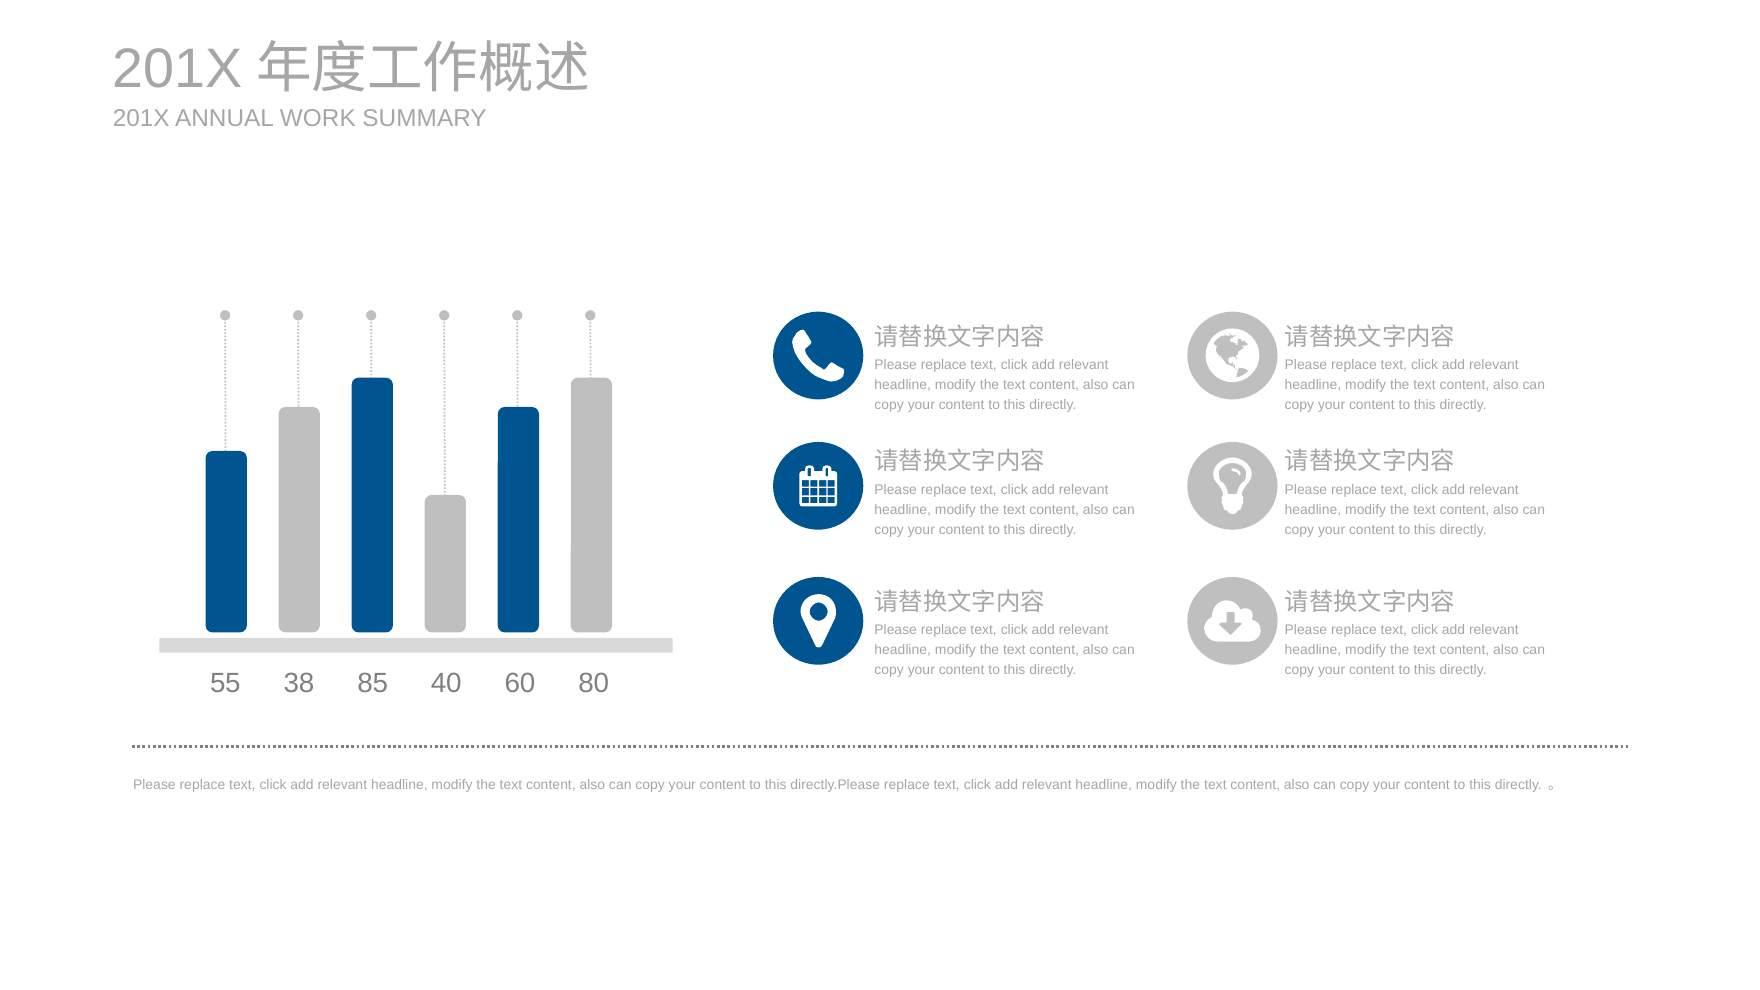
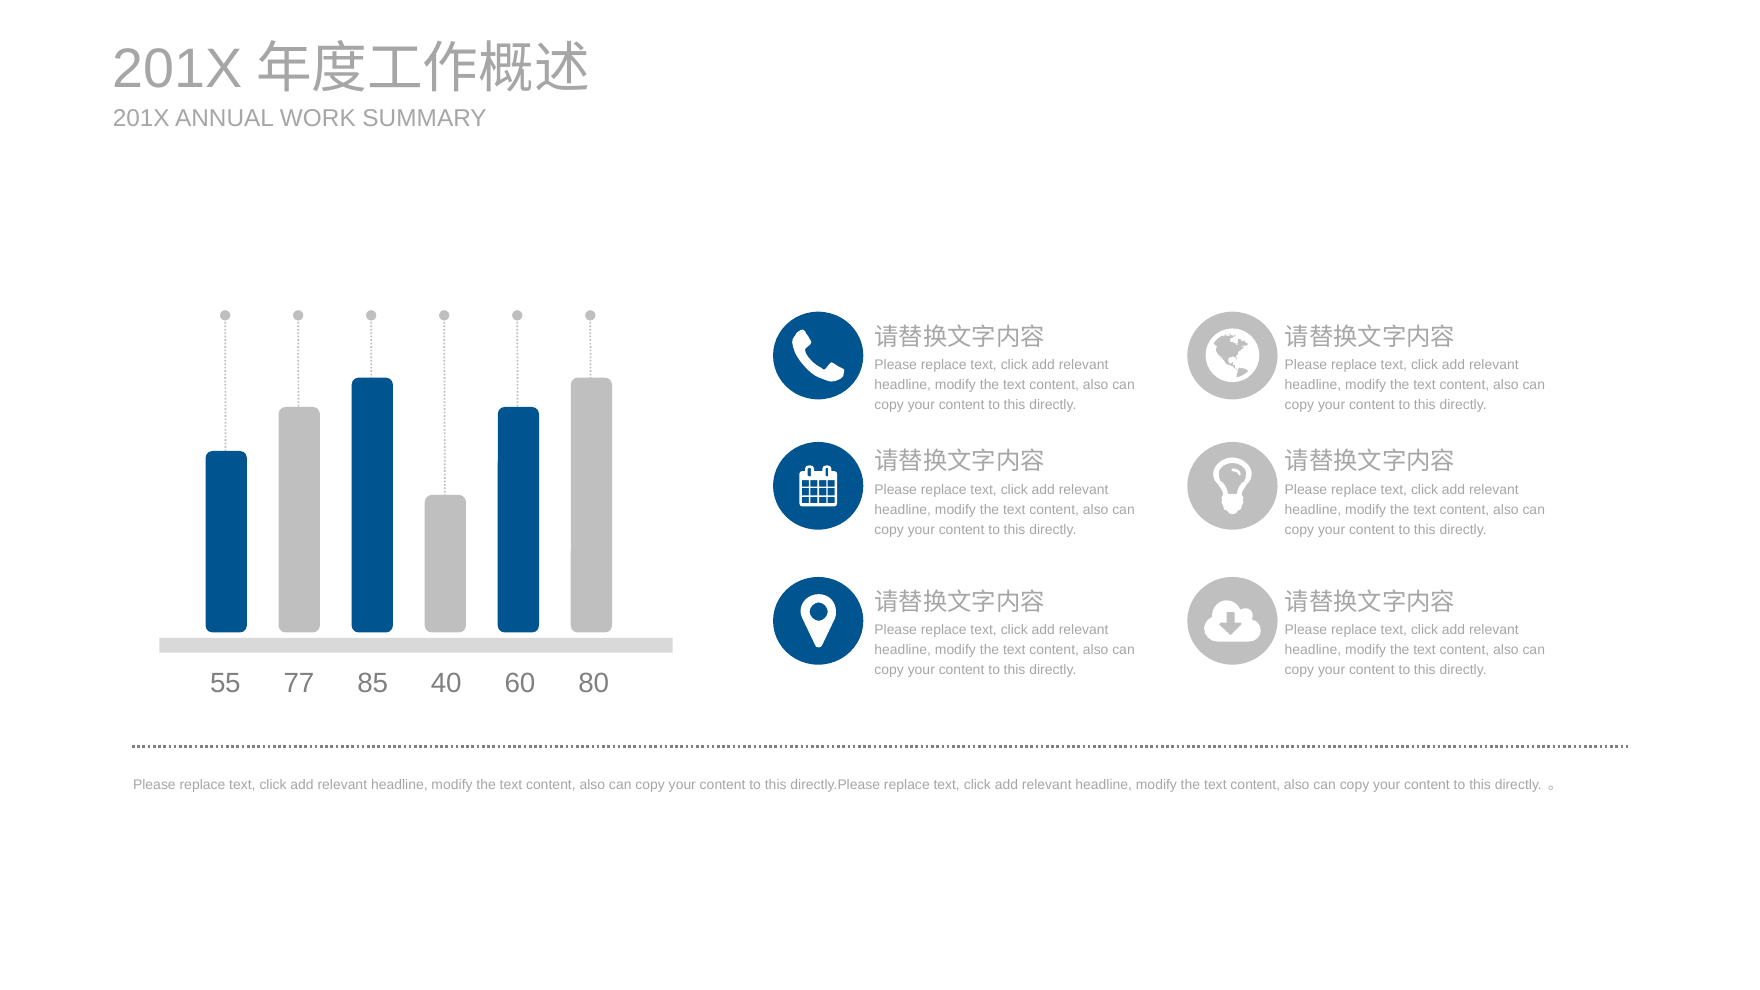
38: 38 -> 77
